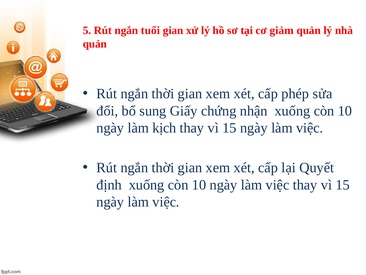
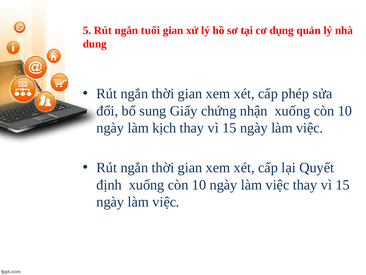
giảm: giảm -> dụng
quản at (95, 44): quản -> dung
